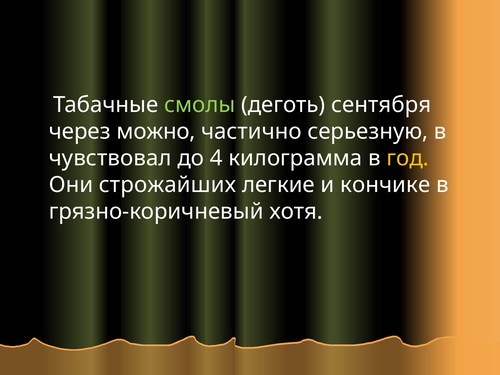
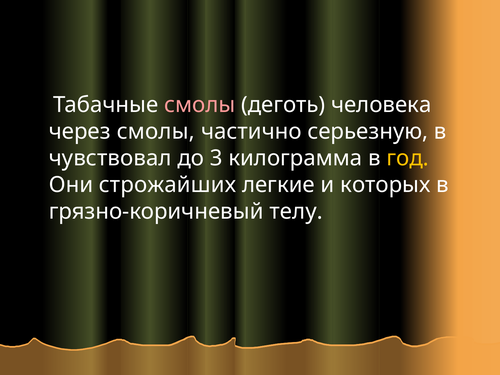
смолы at (200, 105) colour: light green -> pink
сентября: сентября -> человека
через можно: можно -> смолы
4: 4 -> 3
кончике: кончике -> которых
хотя: хотя -> телу
